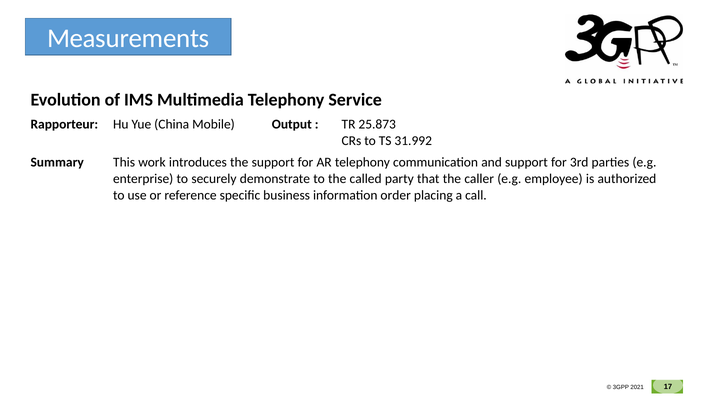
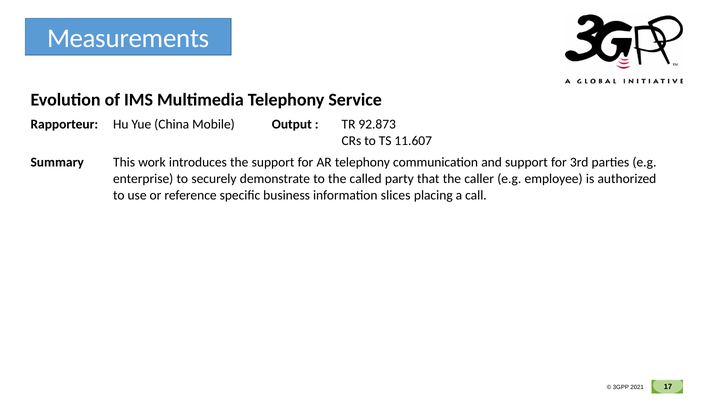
25.873: 25.873 -> 92.873
31.992: 31.992 -> 11.607
order: order -> slices
